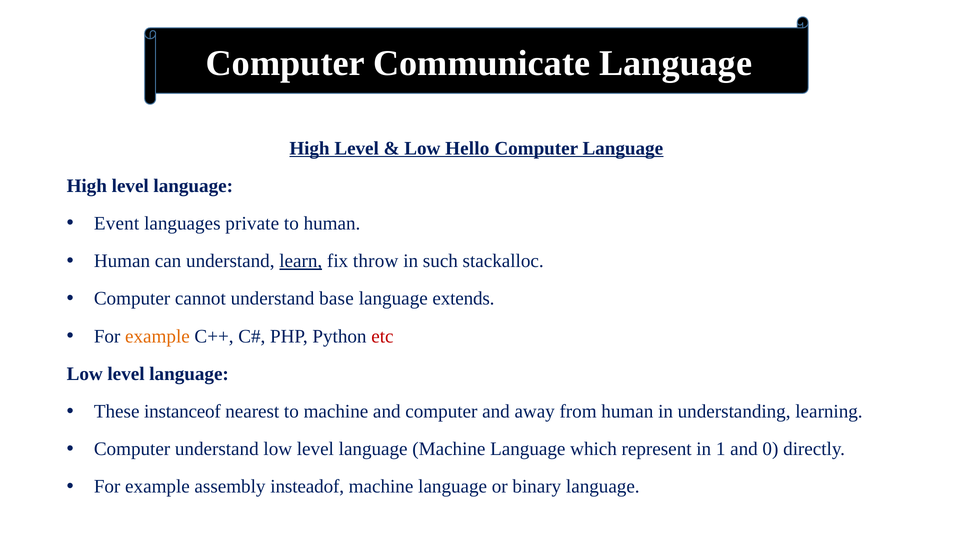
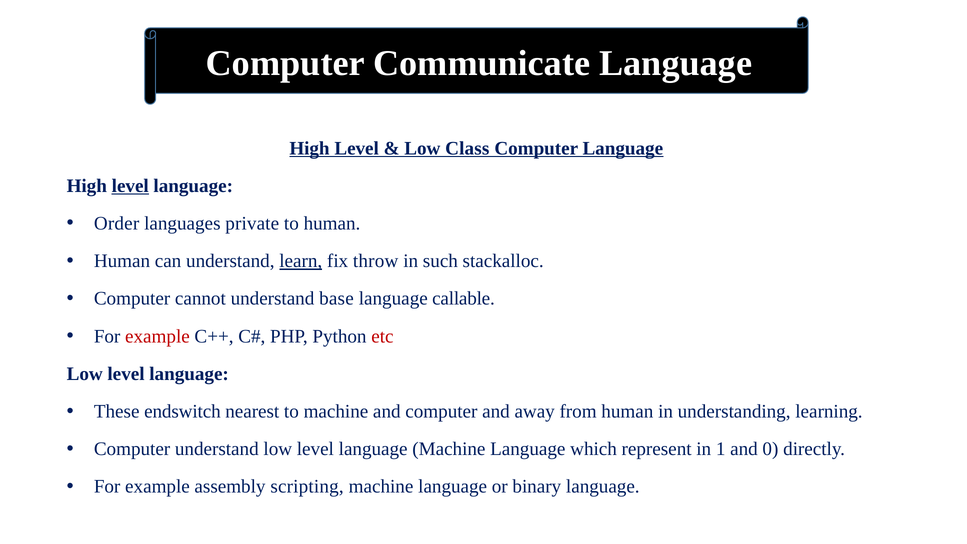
Hello: Hello -> Class
level at (130, 186) underline: none -> present
Event: Event -> Order
extends: extends -> callable
example at (157, 336) colour: orange -> red
instanceof: instanceof -> endswitch
insteadof: insteadof -> scripting
